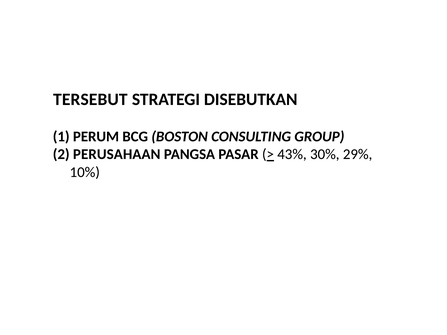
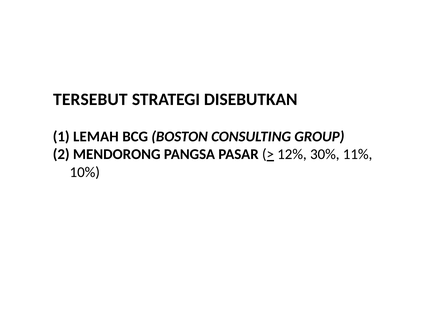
PERUM: PERUM -> LEMAH
PERUSAHAAN: PERUSAHAAN -> MENDORONG
43%: 43% -> 12%
29%: 29% -> 11%
